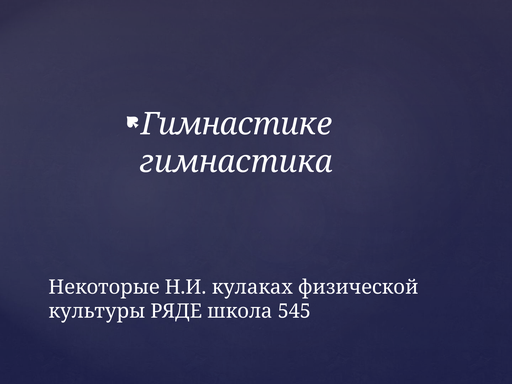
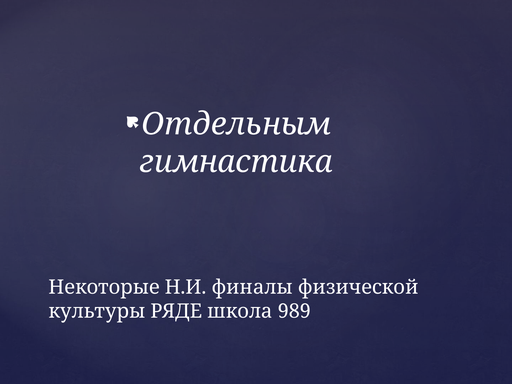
Гимнастике: Гимнастике -> Отдельным
кулаках: кулаках -> финалы
545: 545 -> 989
